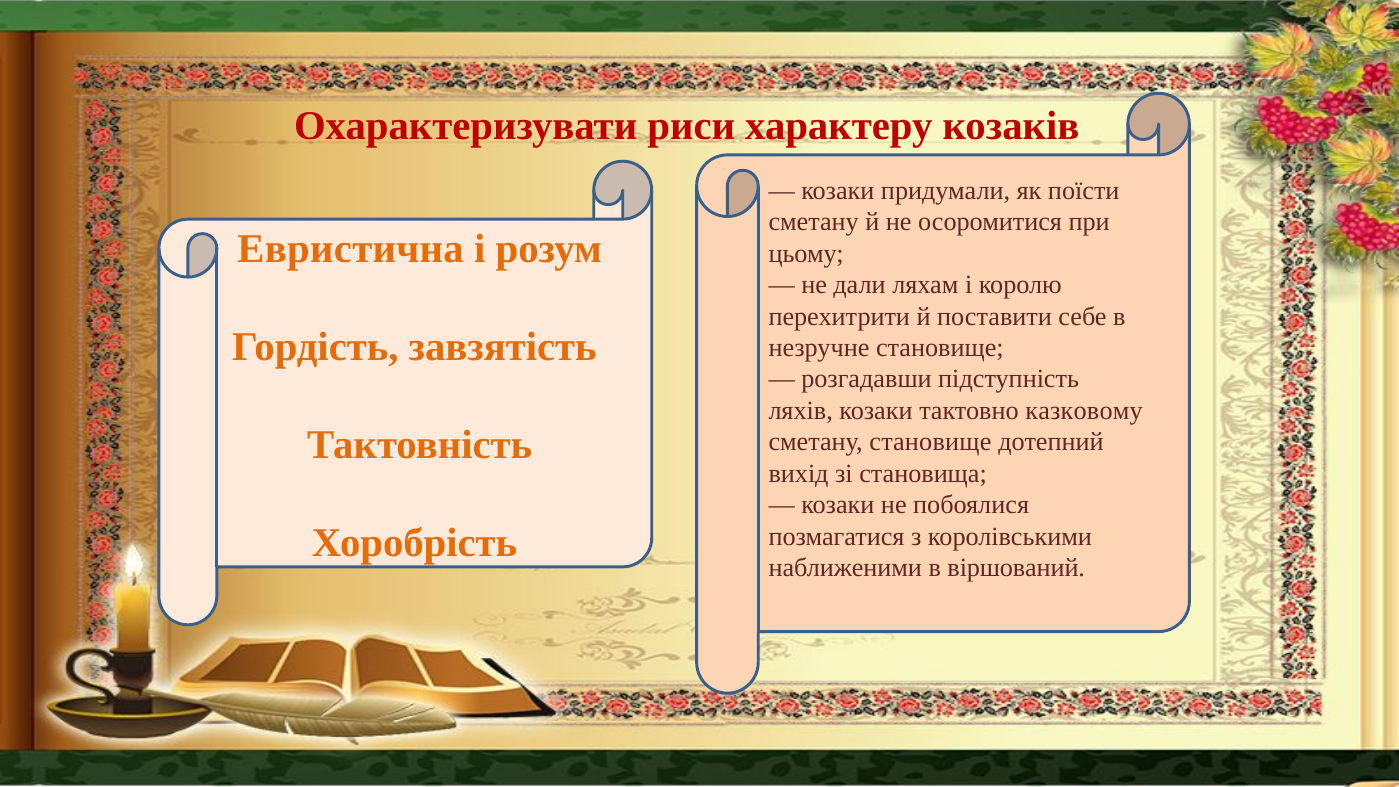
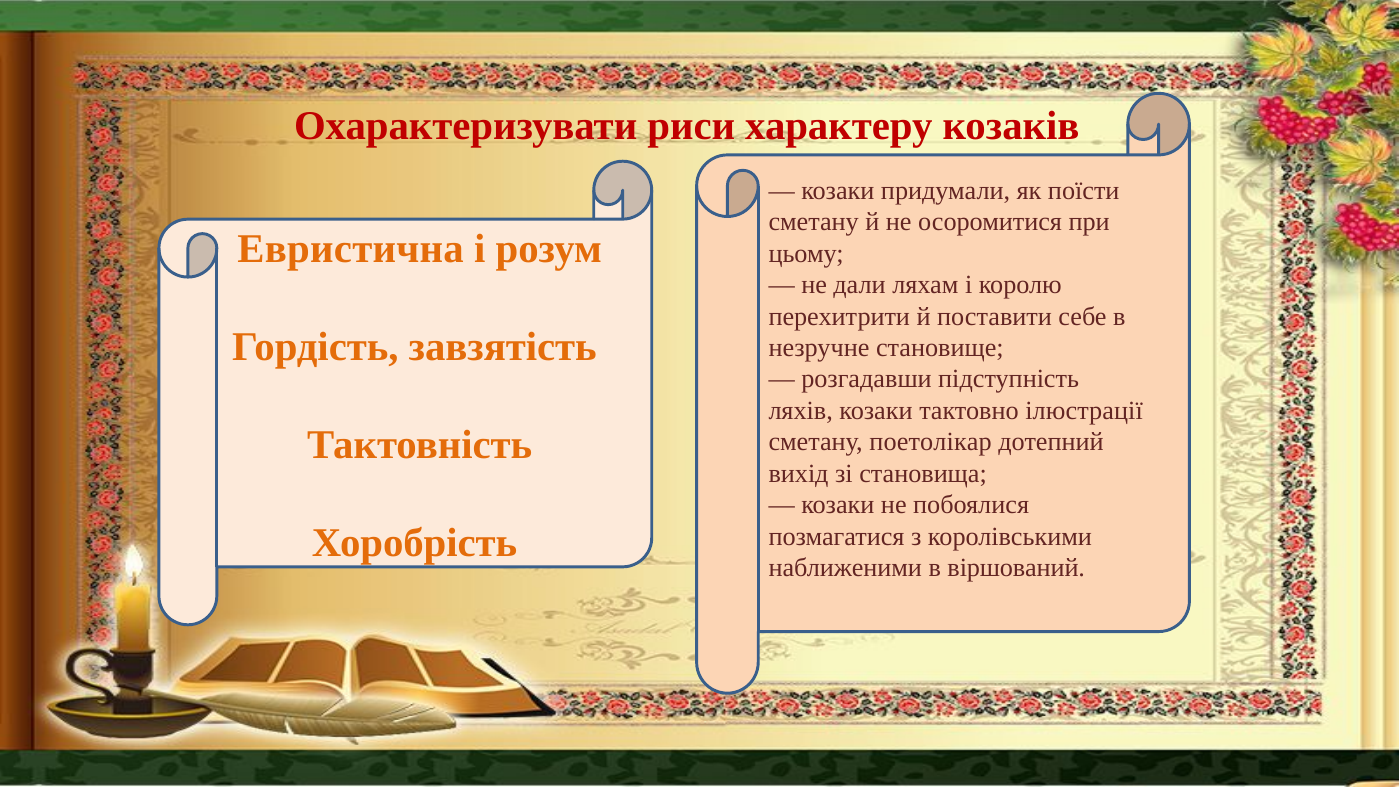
казковому: казковому -> ілюстрації
сметану становище: становище -> поетолікар
